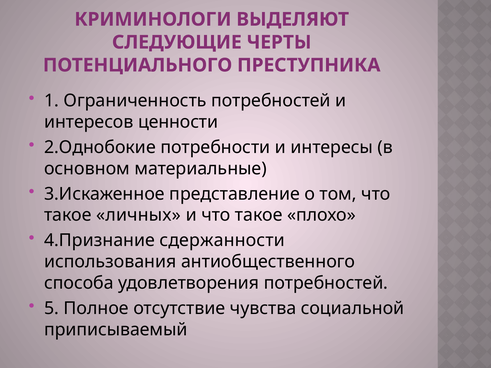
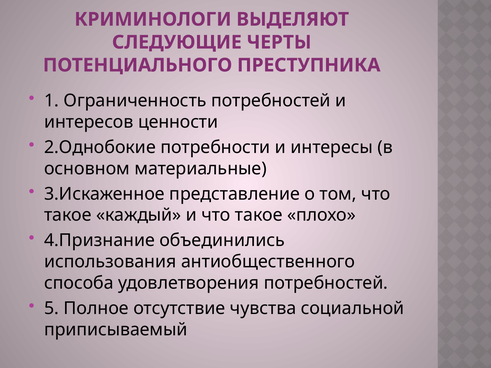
личных: личных -> каждый
сдержанности: сдержанности -> объединились
